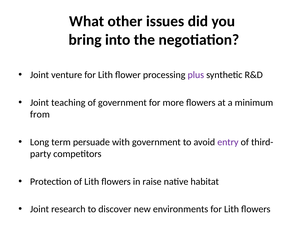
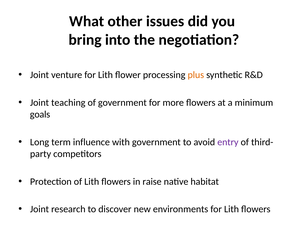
plus colour: purple -> orange
from: from -> goals
persuade: persuade -> influence
